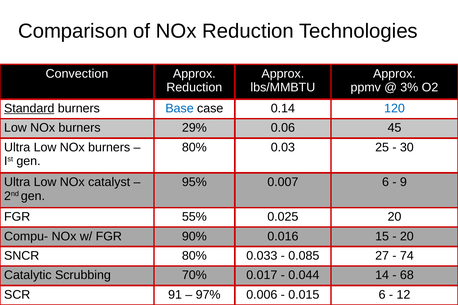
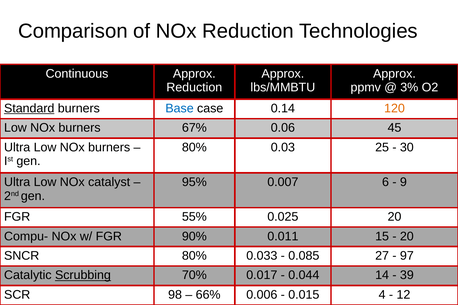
Convection: Convection -> Continuous
120 colour: blue -> orange
29%: 29% -> 67%
0.016: 0.016 -> 0.011
74: 74 -> 97
Scrubbing underline: none -> present
68: 68 -> 39
91: 91 -> 98
97%: 97% -> 66%
0.015 6: 6 -> 4
